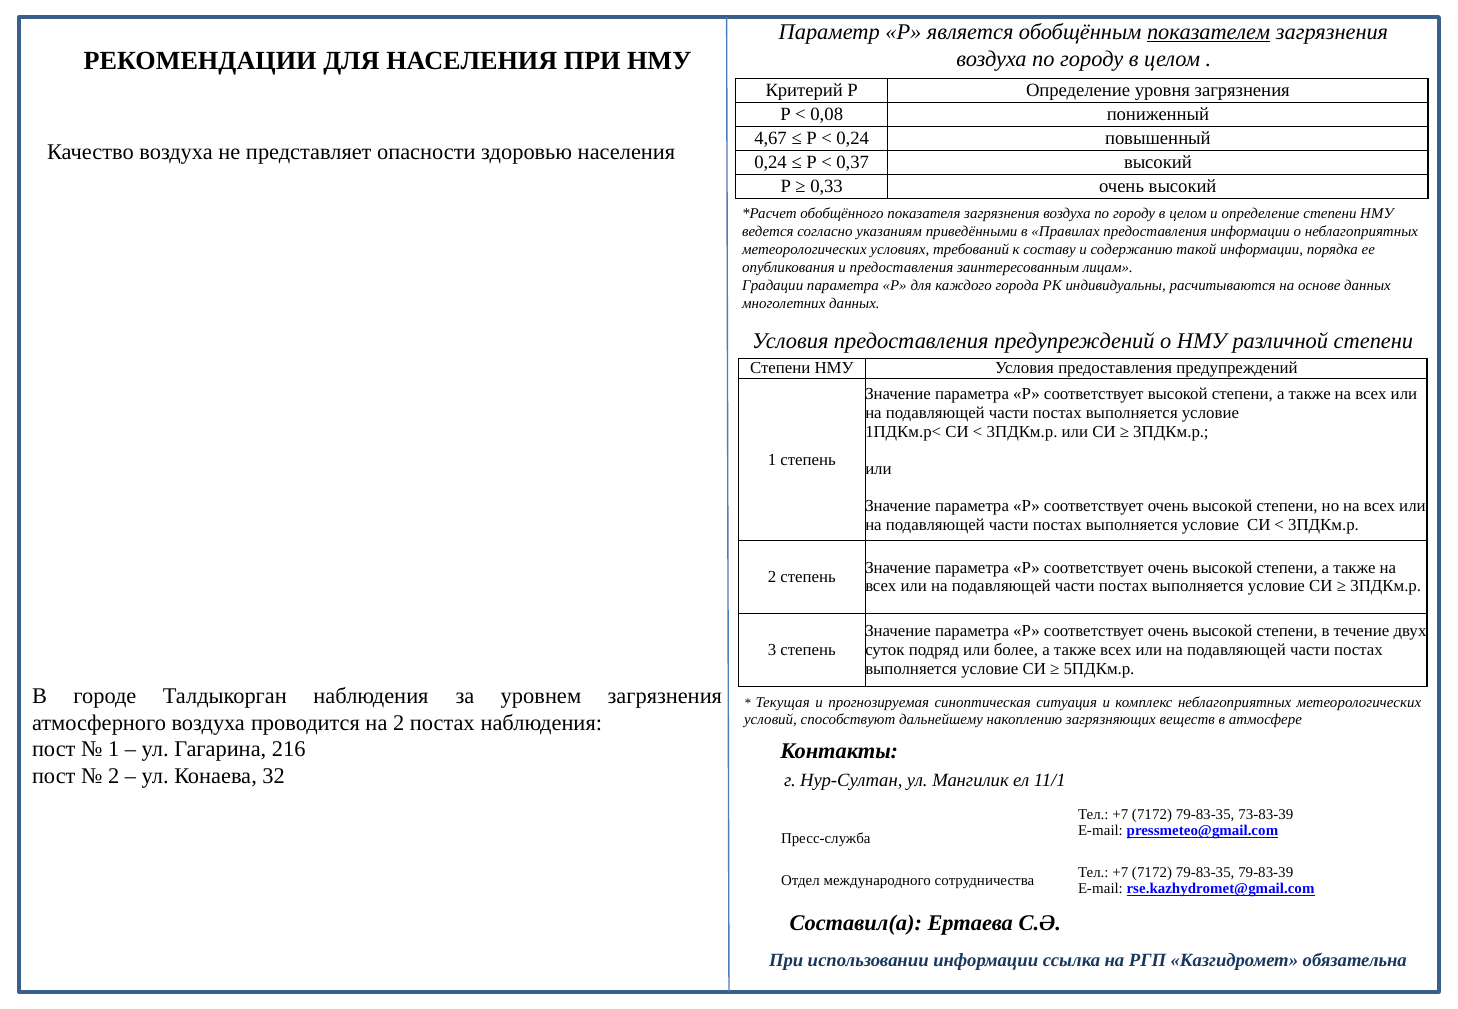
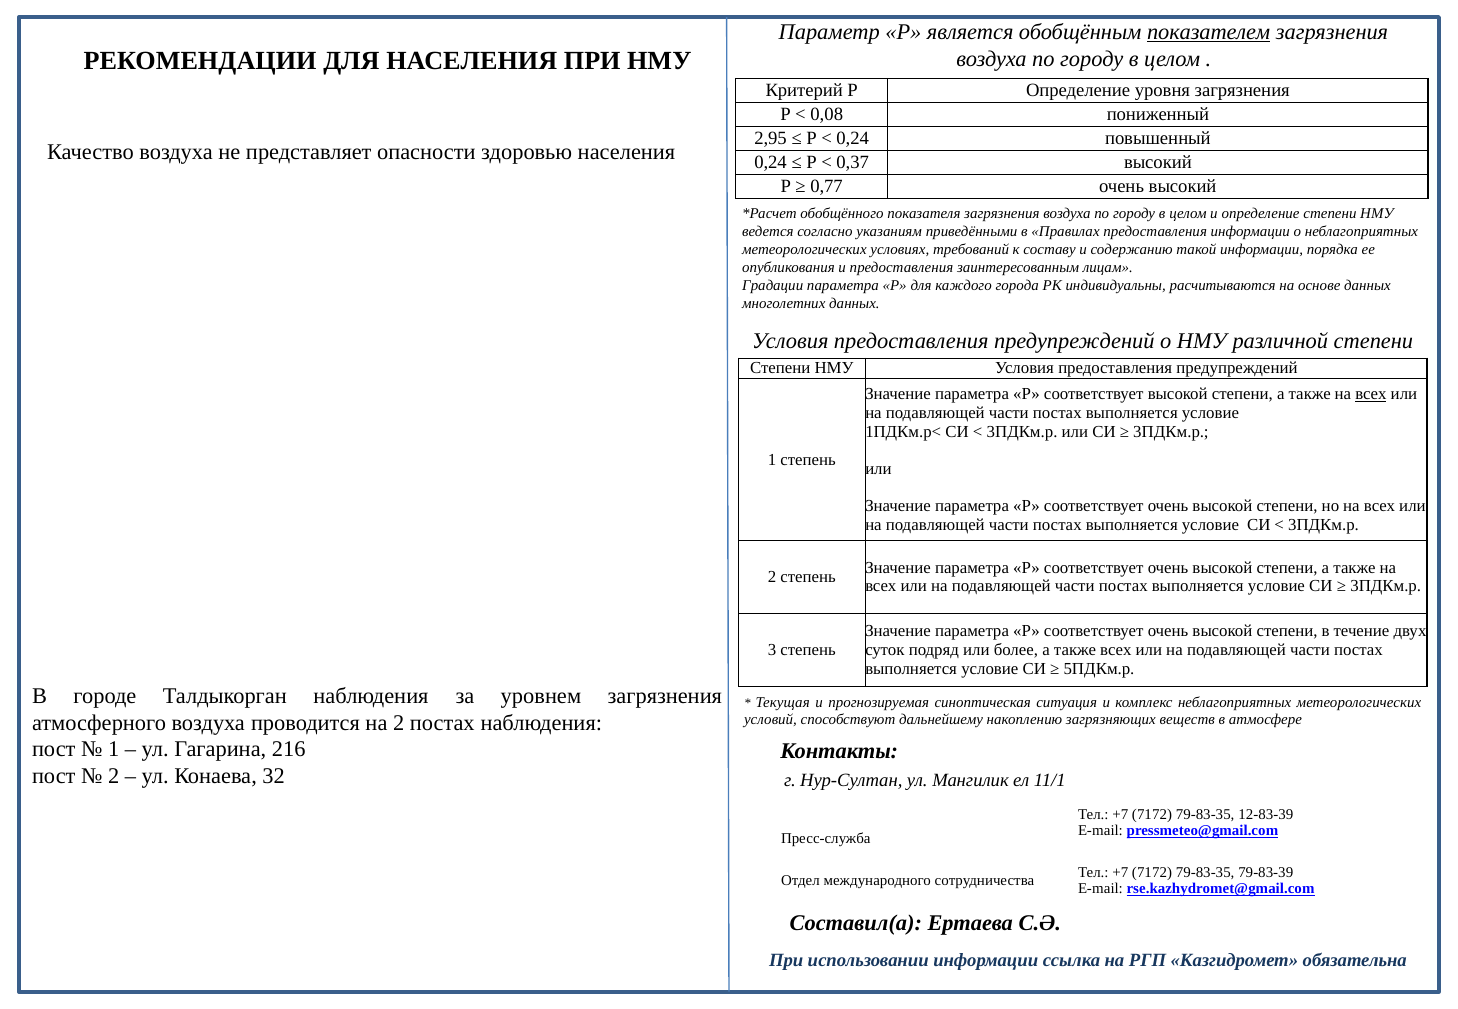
4,67: 4,67 -> 2,95
0,33: 0,33 -> 0,77
всех at (1371, 394) underline: none -> present
73-83-39: 73-83-39 -> 12-83-39
